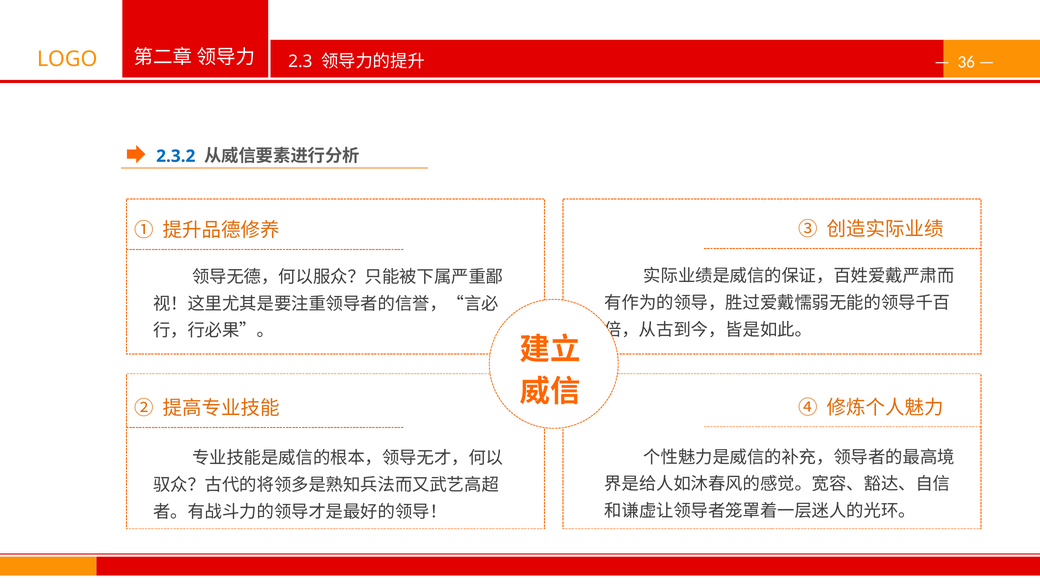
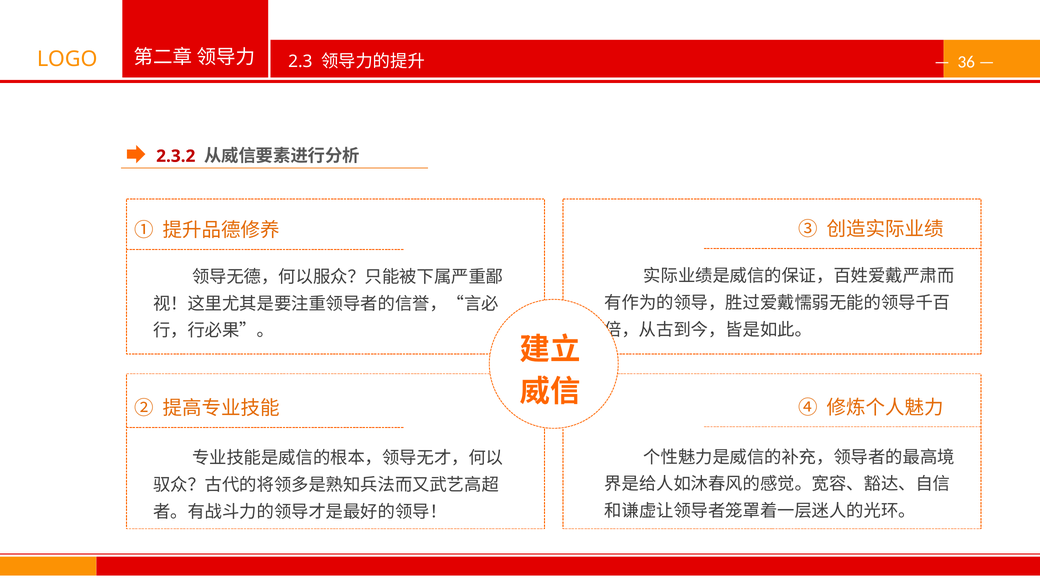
2.3.2 colour: blue -> red
